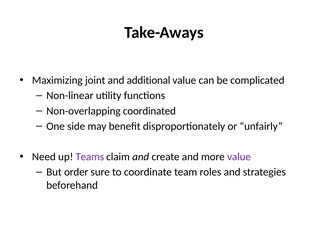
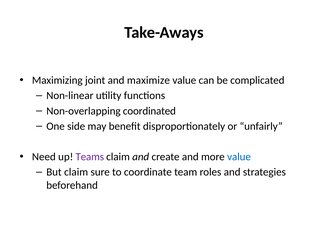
additional: additional -> maximize
value at (239, 157) colour: purple -> blue
But order: order -> claim
